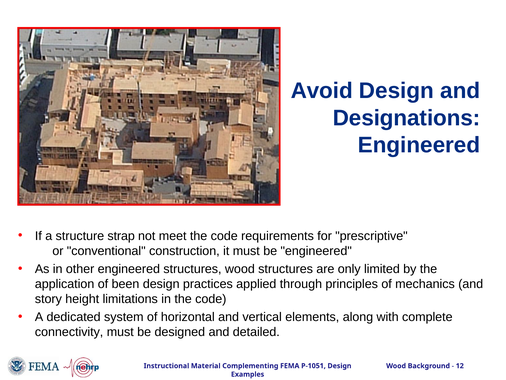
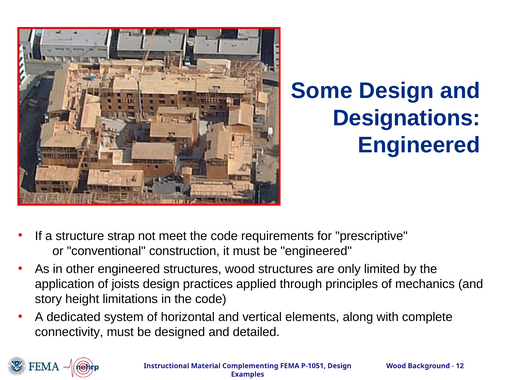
Avoid: Avoid -> Some
been: been -> joists
